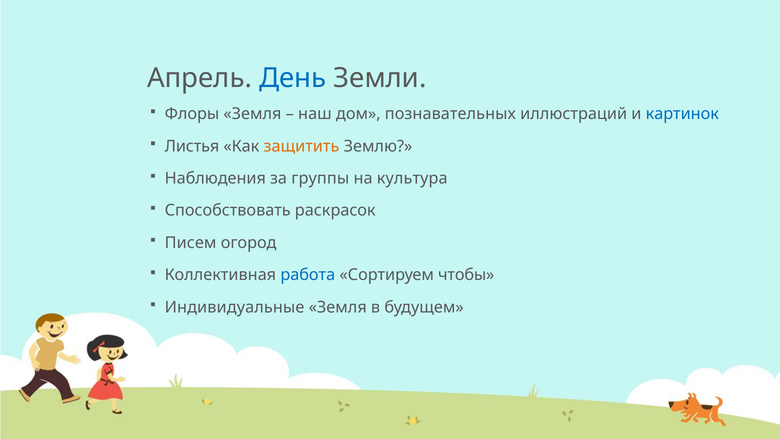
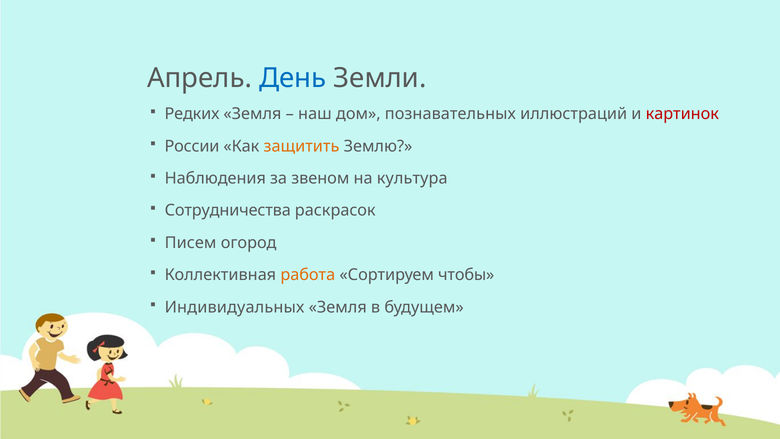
Флоры: Флоры -> Редких
картинок colour: blue -> red
Листья: Листья -> России
группы: группы -> звеном
Способствовать: Способствовать -> Сотрудничества
работа colour: blue -> orange
Индивидуальные: Индивидуальные -> Индивидуальных
